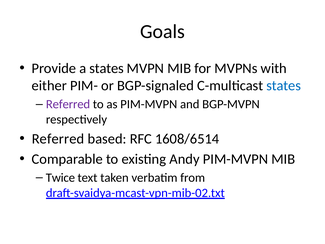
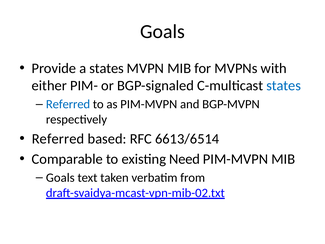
Referred at (68, 104) colour: purple -> blue
1608/6514: 1608/6514 -> 6613/6514
Andy: Andy -> Need
Twice at (60, 178): Twice -> Goals
